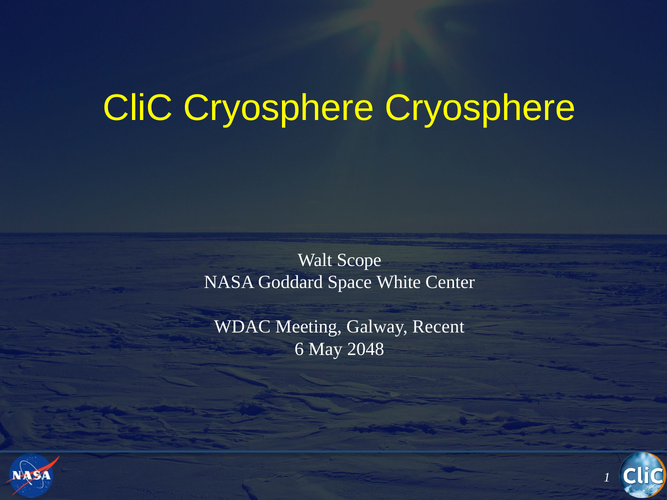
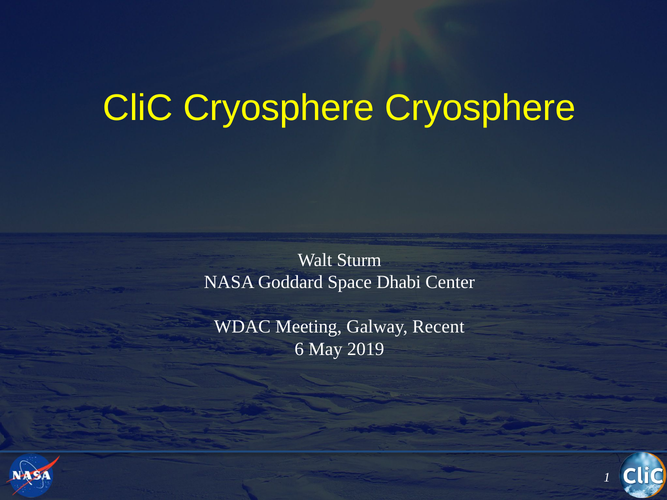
Scope: Scope -> Sturm
White: White -> Dhabi
2048: 2048 -> 2019
